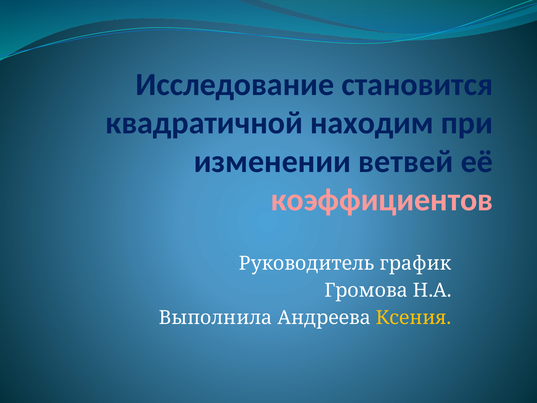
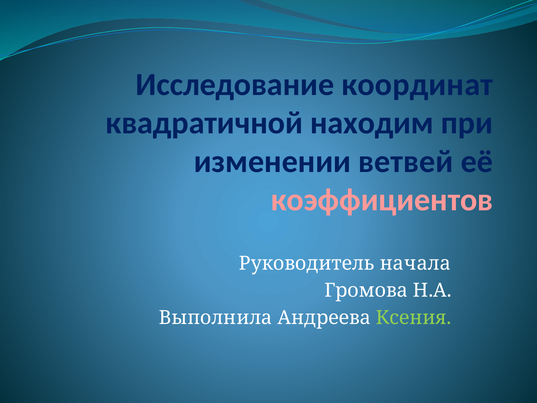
становится: становится -> координат
график: график -> начала
Ксения colour: yellow -> light green
